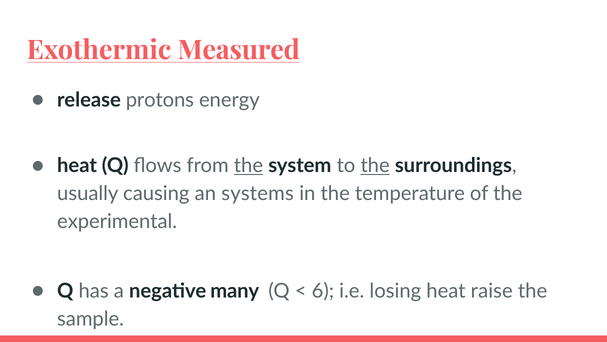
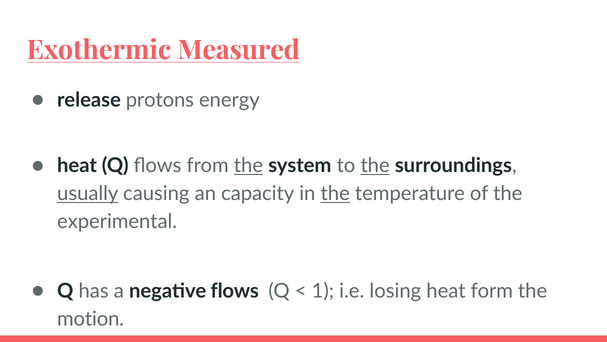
usually underline: none -> present
systems: systems -> capacity
the at (335, 193) underline: none -> present
negative many: many -> flows
6: 6 -> 1
raise: raise -> form
sample: sample -> motion
